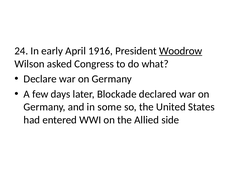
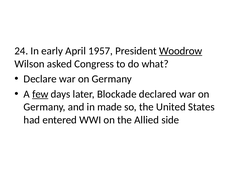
1916: 1916 -> 1957
few underline: none -> present
some: some -> made
